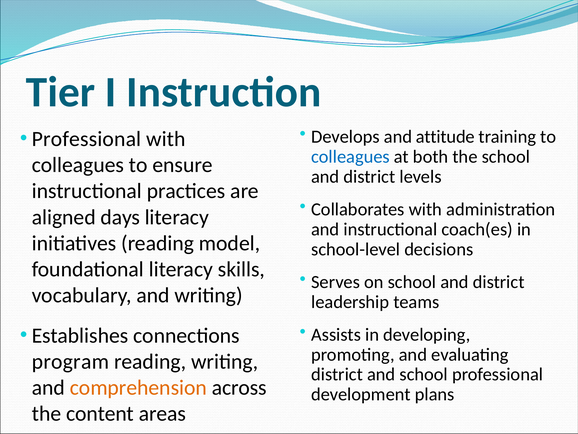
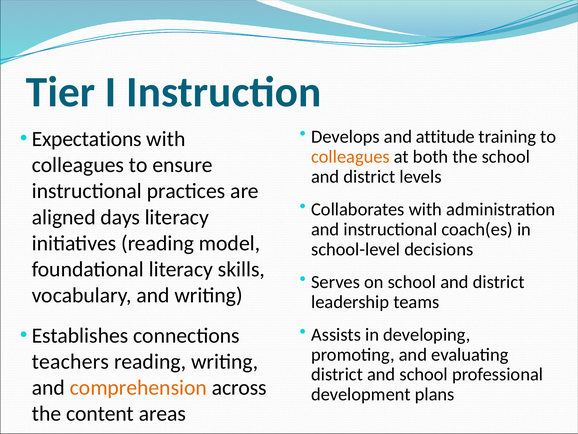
Professional at (86, 139): Professional -> Expectations
colleagues at (350, 157) colour: blue -> orange
program: program -> teachers
